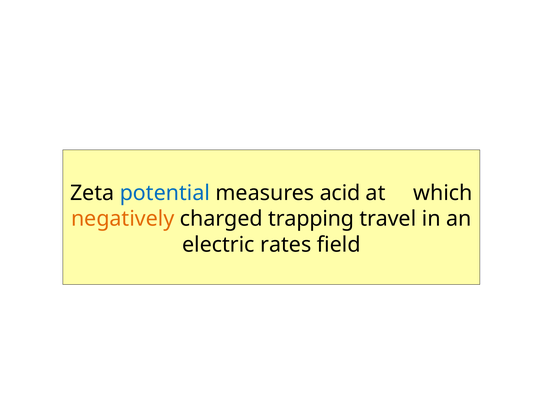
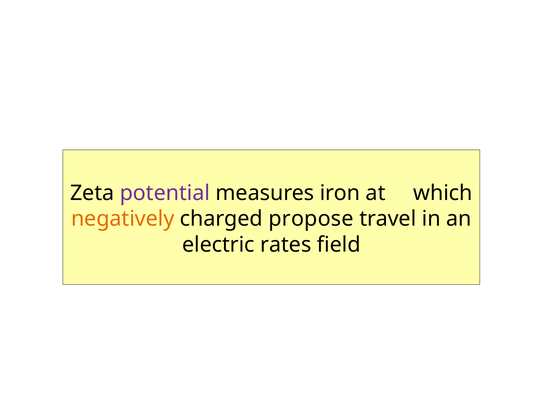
potential colour: blue -> purple
acid: acid -> iron
trapping: trapping -> propose
